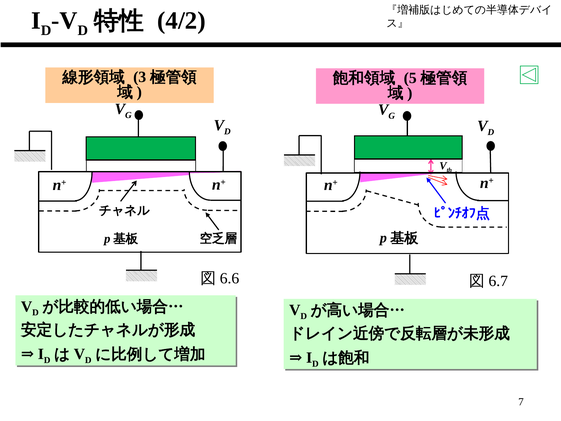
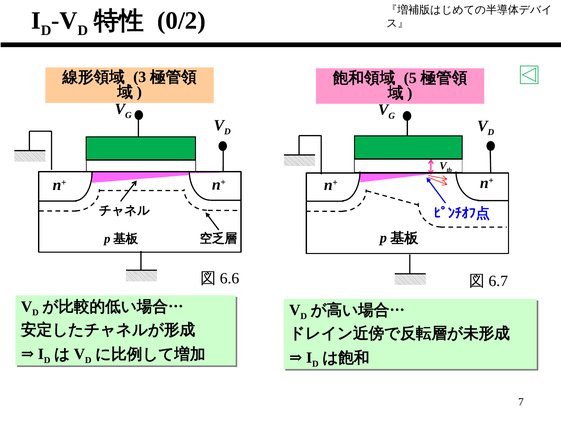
4/2: 4/2 -> 0/2
